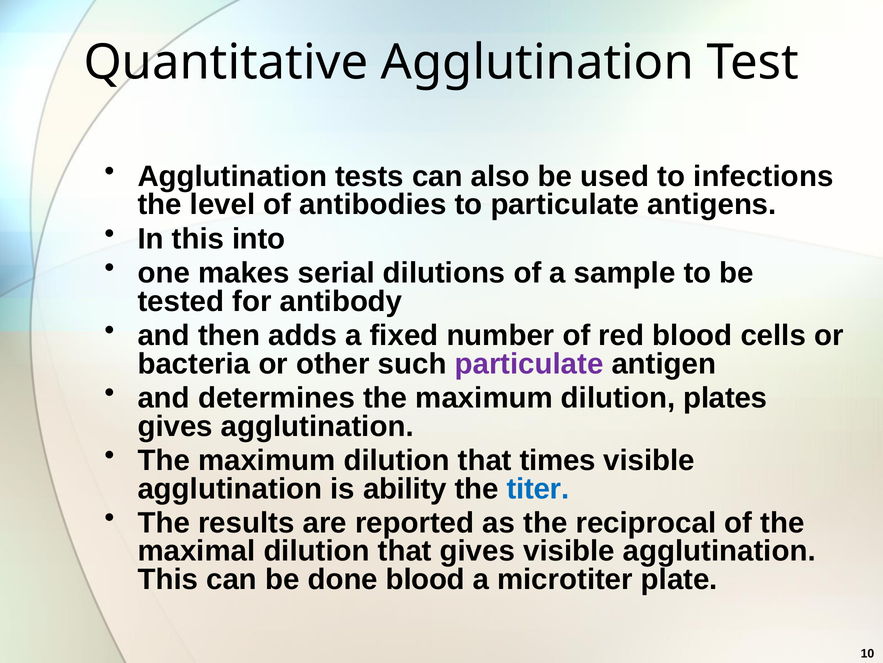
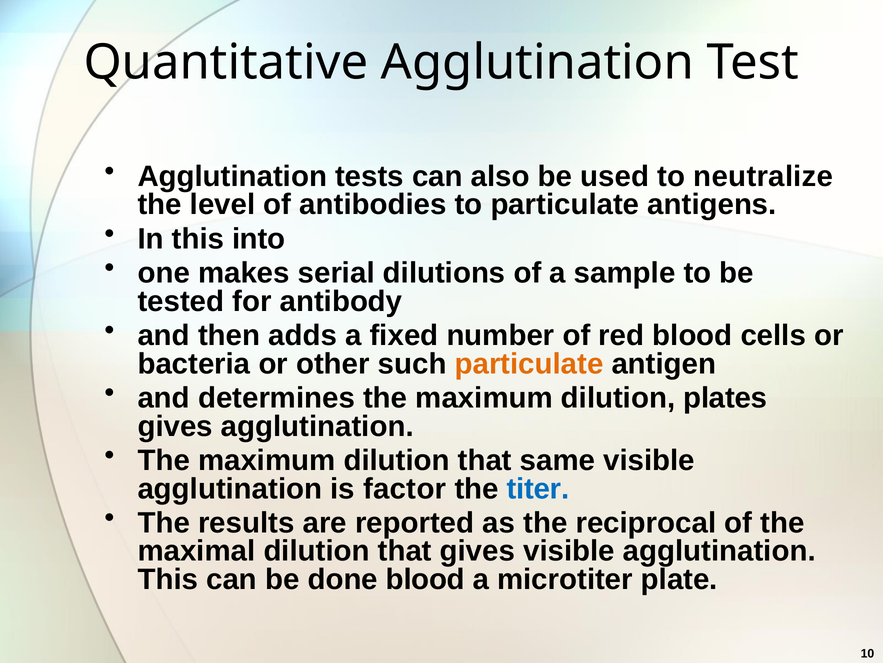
infections: infections -> neutralize
particulate at (529, 363) colour: purple -> orange
times: times -> same
ability: ability -> factor
